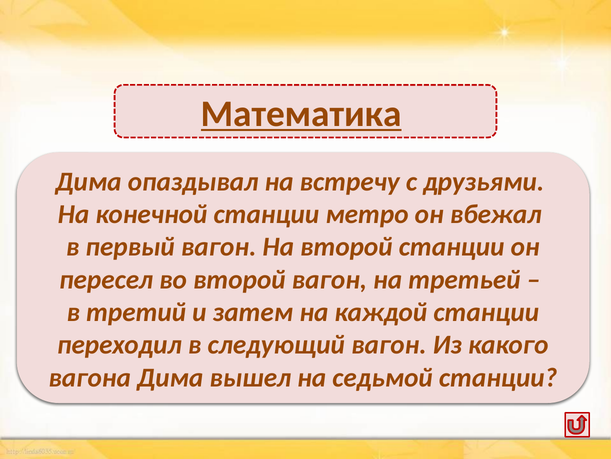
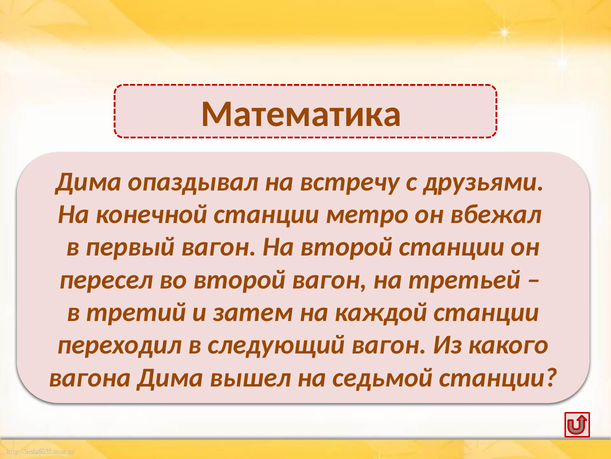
Математика underline: present -> none
